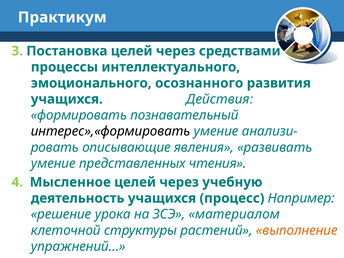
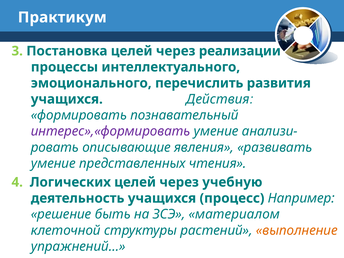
средствами: средствами -> реализации
осознанного: осознанного -> перечислить
интерес»,«формировать colour: black -> purple
Мысленное: Мысленное -> Логических
урока: урока -> быть
